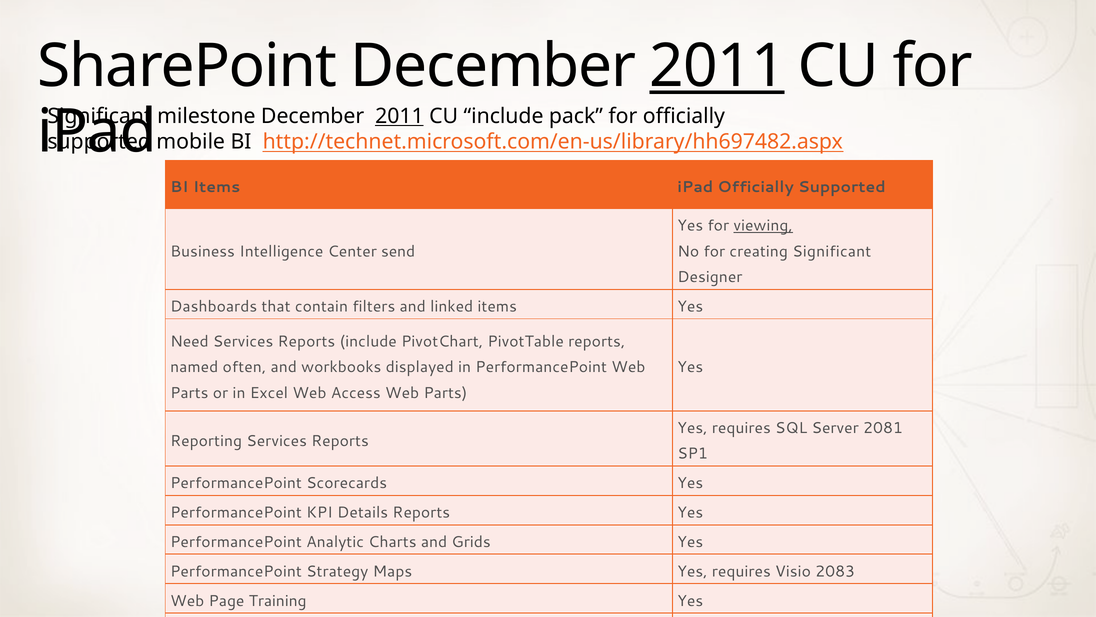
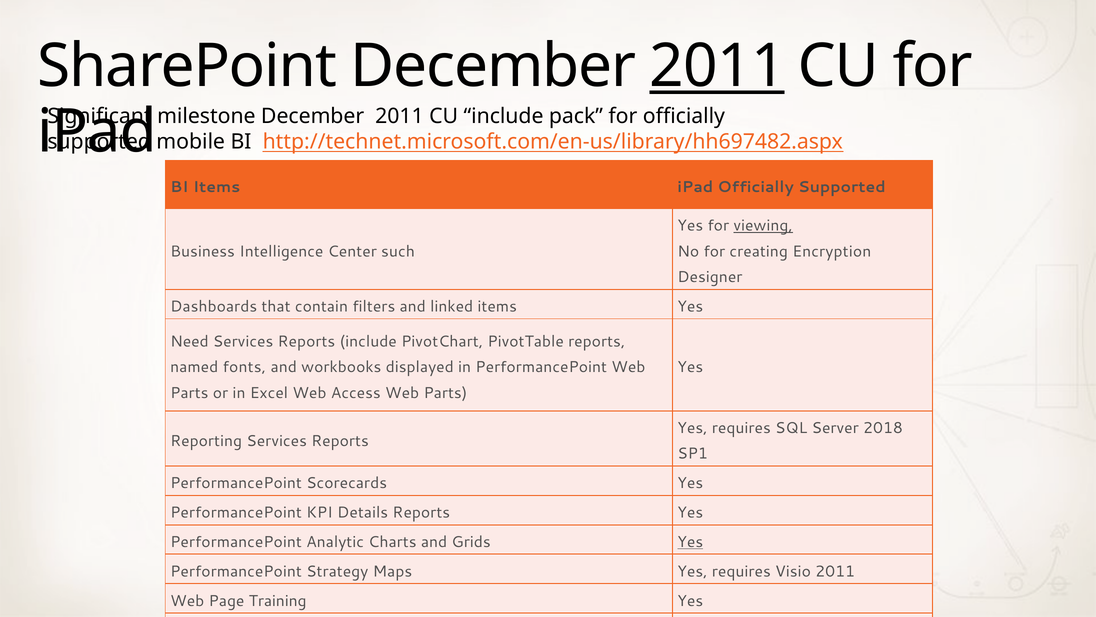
2011 at (399, 116) underline: present -> none
send: send -> such
creating Significant: Significant -> Encryption
often: often -> fonts
2081: 2081 -> 2018
Yes at (690, 541) underline: none -> present
Visio 2083: 2083 -> 2011
